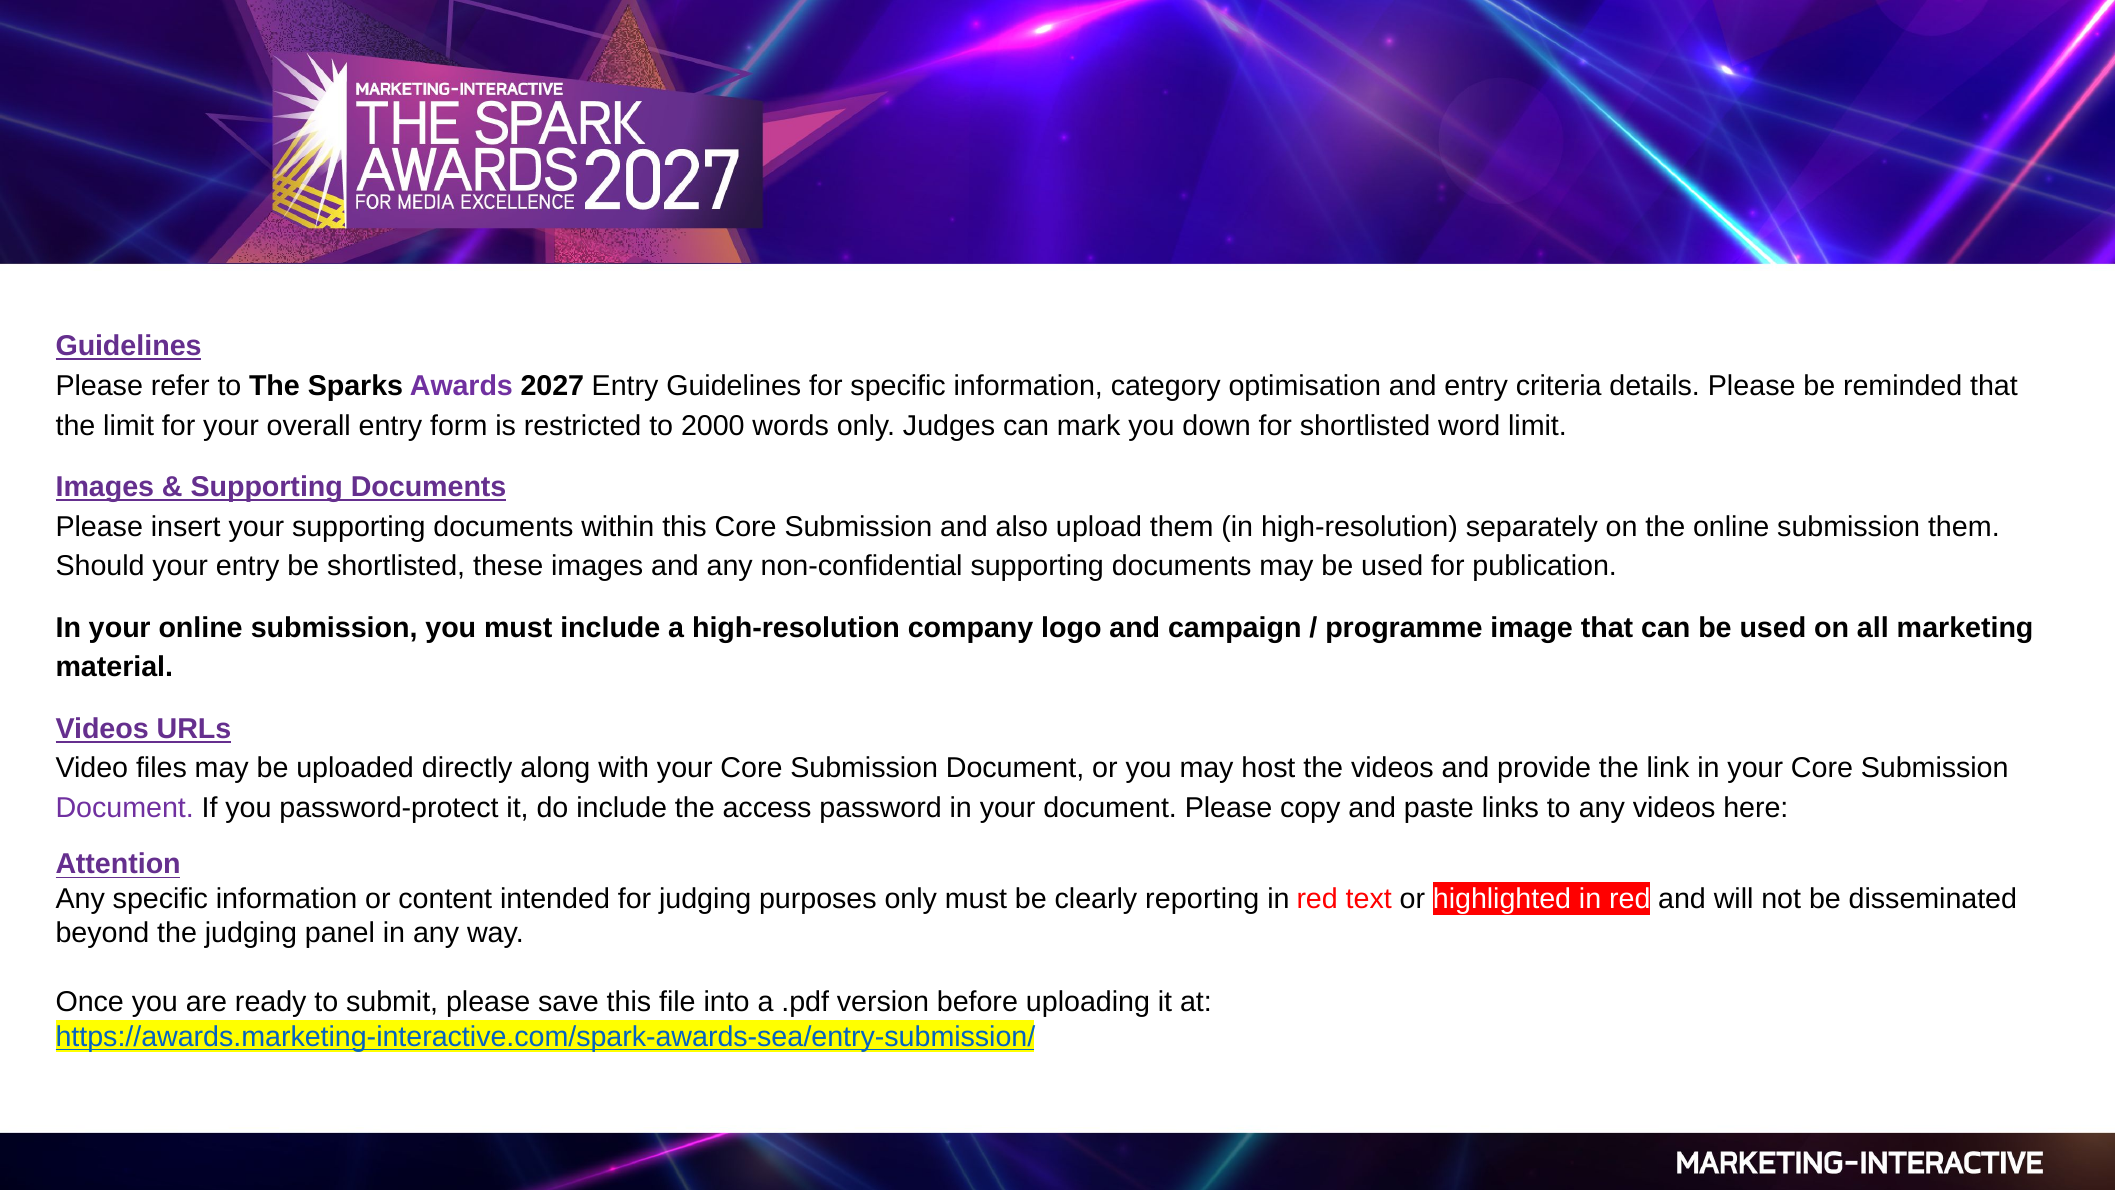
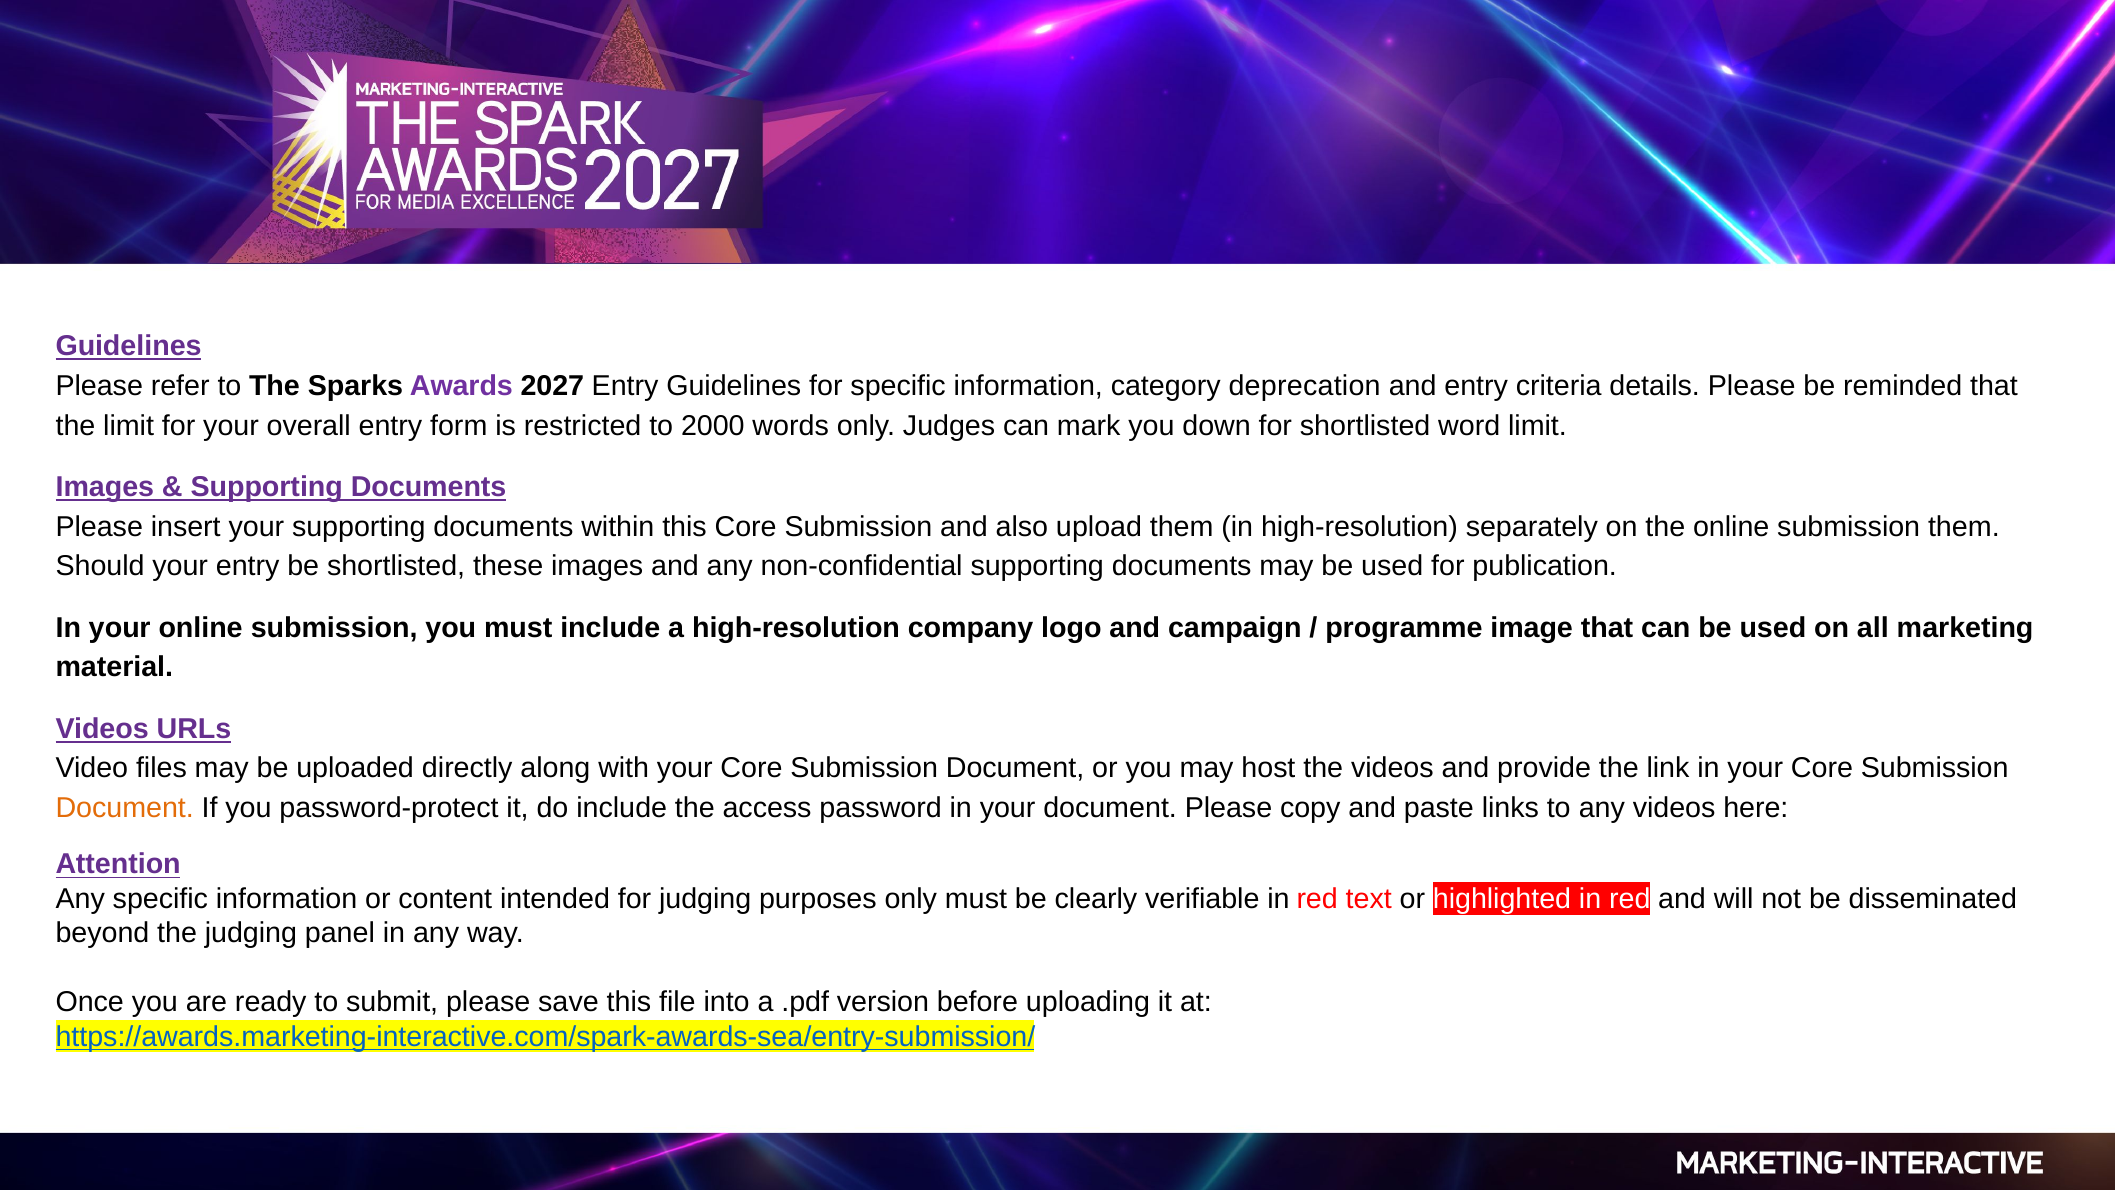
optimisation: optimisation -> deprecation
Document at (125, 808) colour: purple -> orange
reporting: reporting -> verifiable
